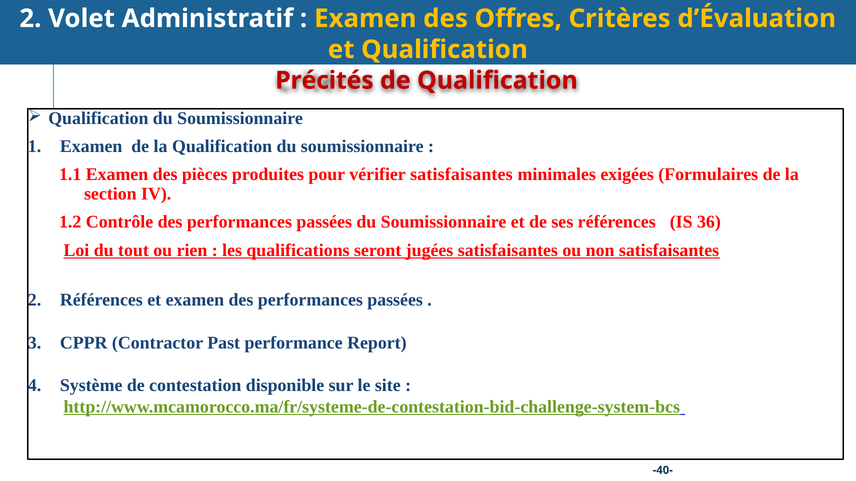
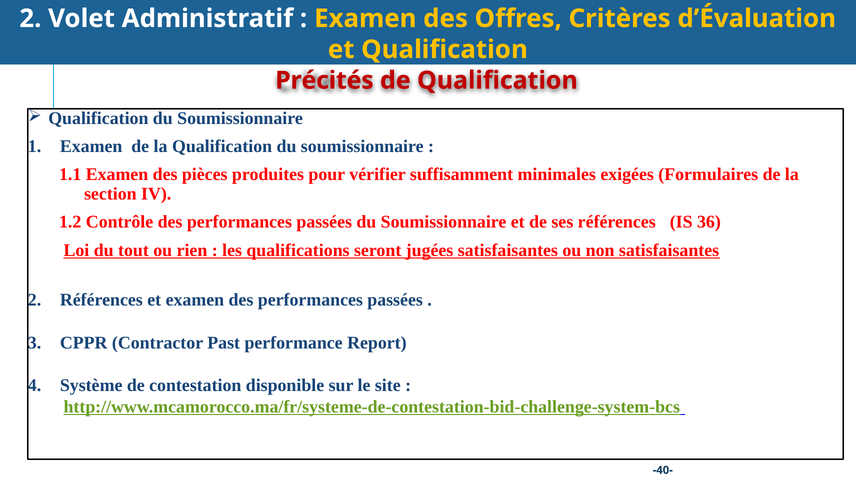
vérifier satisfaisantes: satisfaisantes -> suffisamment
